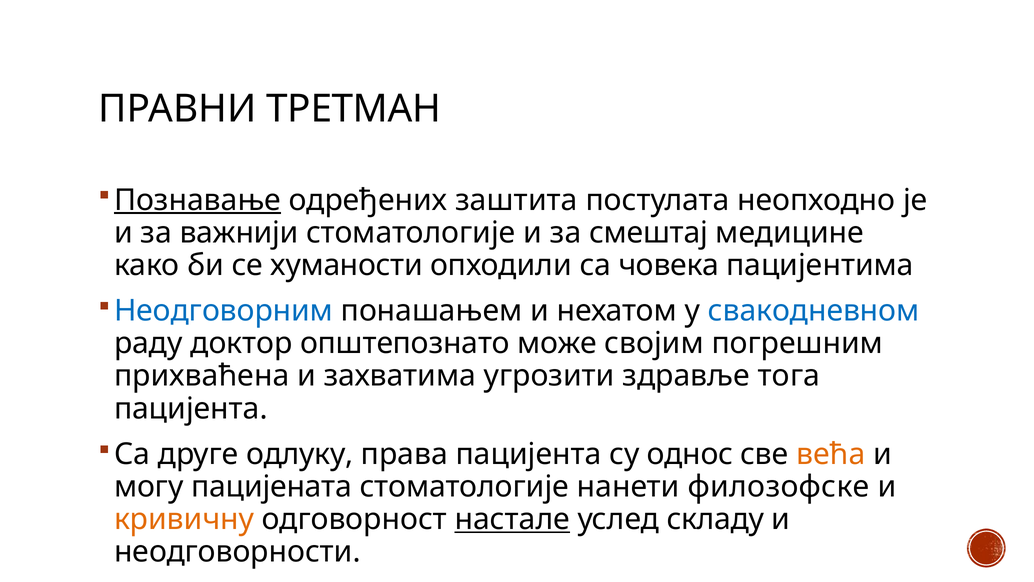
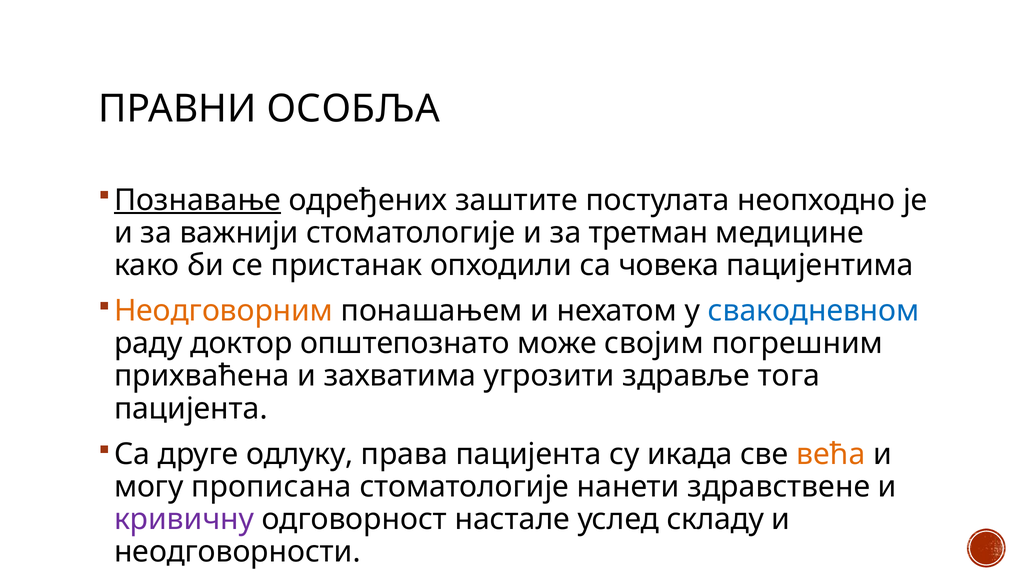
ТРЕТМАН: ТРЕТМАН -> ОСОБЉА
заштита: заштита -> заштите
смештај: смештај -> третман
хуманости: хуманости -> пристанак
Неодговорним colour: blue -> orange
однос: однос -> икада
пацијената: пацијената -> прописана
филозофске: филозофске -> здравствене
кривичну colour: orange -> purple
настале underline: present -> none
